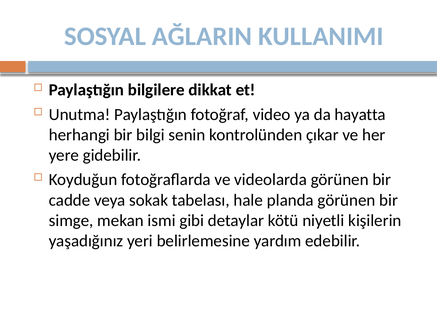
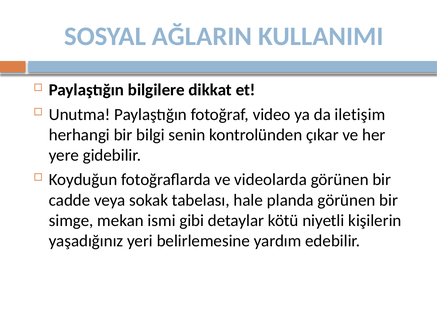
hayatta: hayatta -> iletişim
